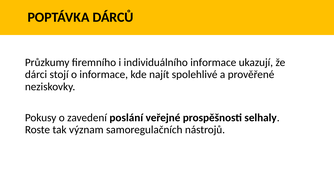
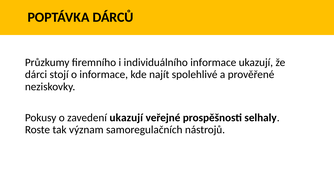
zavedení poslání: poslání -> ukazují
